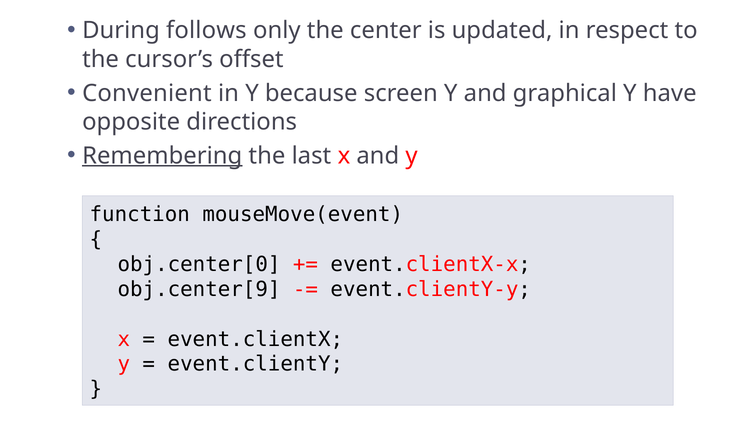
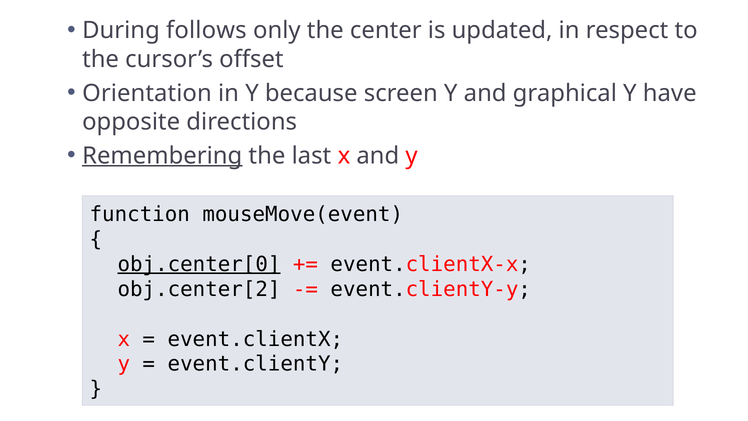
Convenient: Convenient -> Orientation
obj.center[0 underline: none -> present
obj.center[9: obj.center[9 -> obj.center[2
